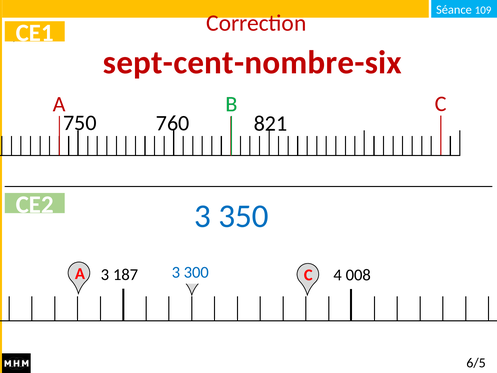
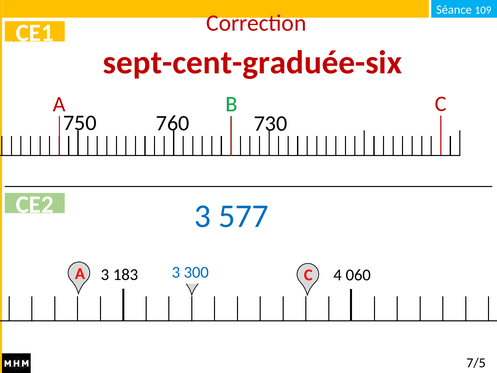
sept-cent-nombre-six: sept-cent-nombre-six -> sept-cent-graduée-six
821: 821 -> 730
350: 350 -> 577
187: 187 -> 183
008: 008 -> 060
6/5: 6/5 -> 7/5
